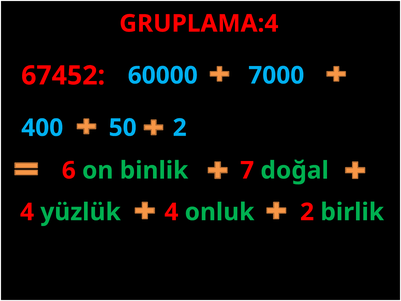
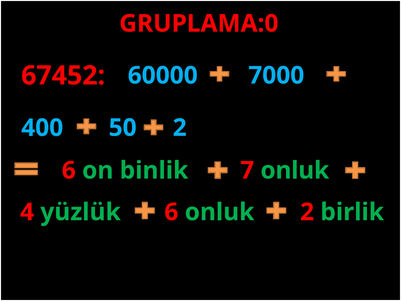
GRUPLAMA:4: GRUPLAMA:4 -> GRUPLAMA:0
7 doğal: doğal -> onluk
yüzlük 4: 4 -> 6
